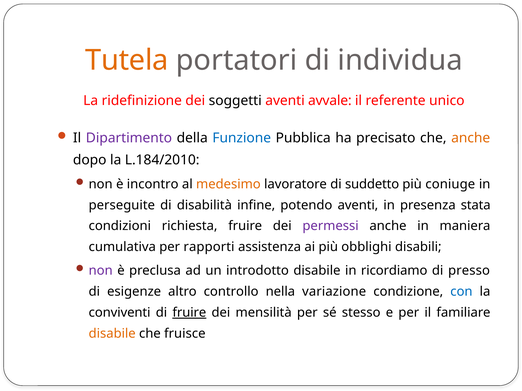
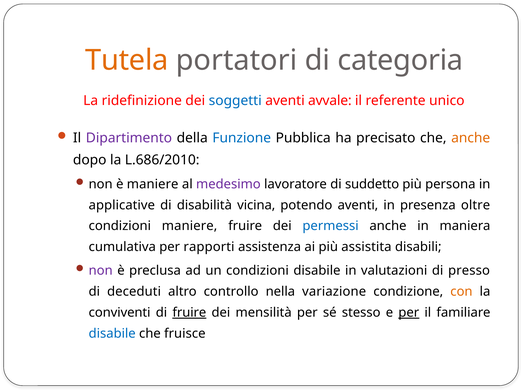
individua: individua -> categoria
soggetti colour: black -> blue
L.184/2010: L.184/2010 -> L.686/2010
è incontro: incontro -> maniere
medesimo colour: orange -> purple
coniuge: coniuge -> persona
perseguite: perseguite -> applicative
infine: infine -> vicina
stata: stata -> oltre
condizioni richiesta: richiesta -> maniere
permessi colour: purple -> blue
obblighi: obblighi -> assistita
un introdotto: introdotto -> condizioni
ricordiamo: ricordiamo -> valutazioni
esigenze: esigenze -> deceduti
con colour: blue -> orange
per at (409, 313) underline: none -> present
disabile at (112, 334) colour: orange -> blue
